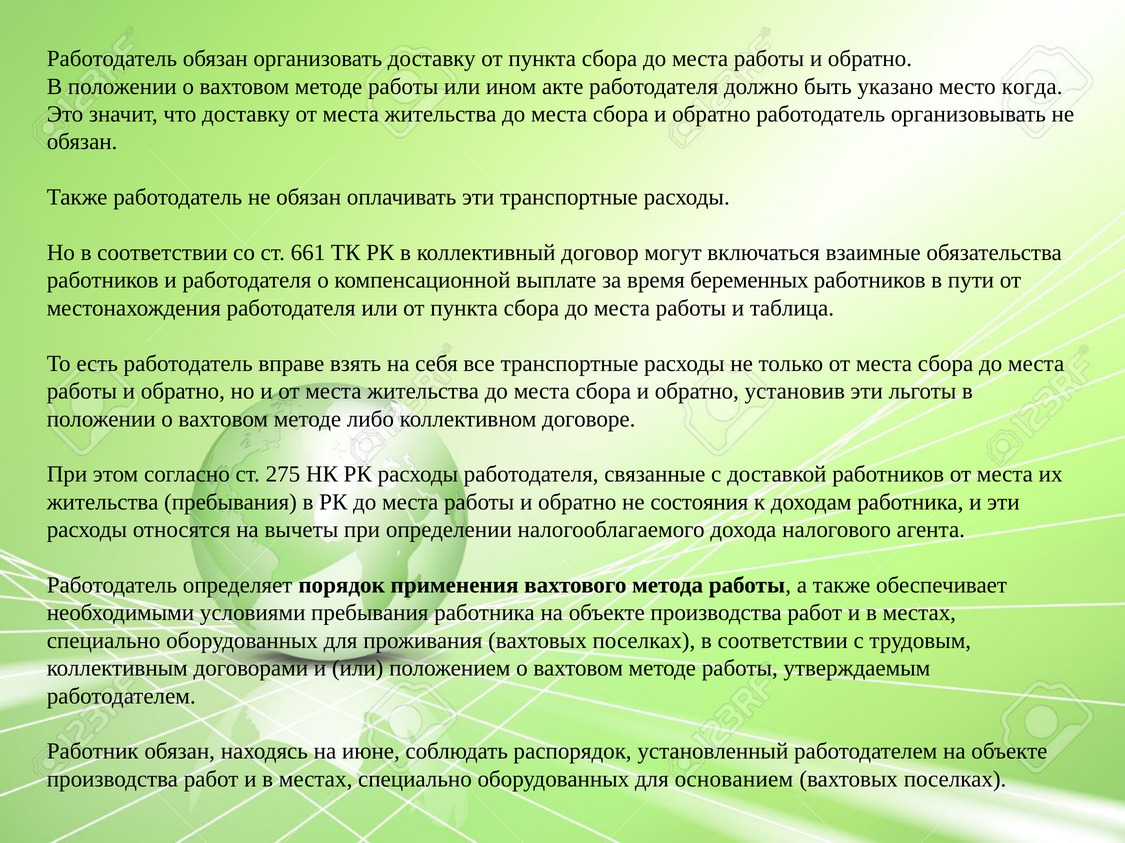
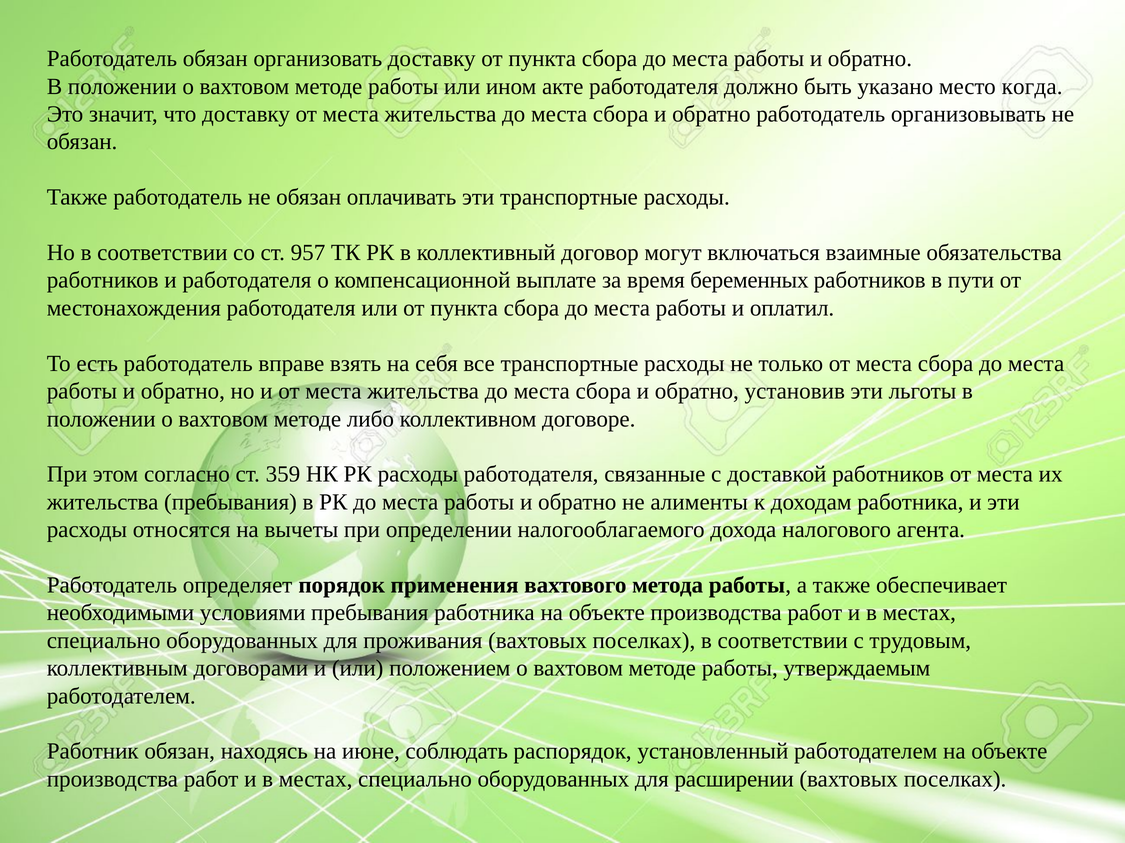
661: 661 -> 957
таблица: таблица -> оплатил
275: 275 -> 359
состояния: состояния -> алименты
основанием: основанием -> расширении
